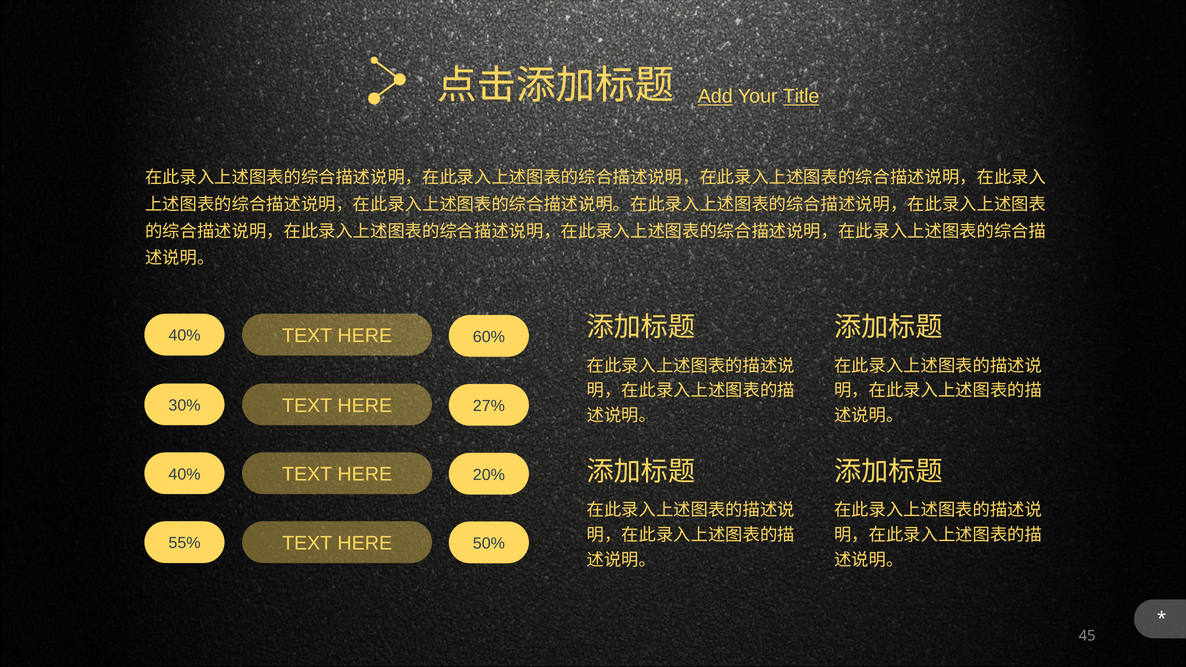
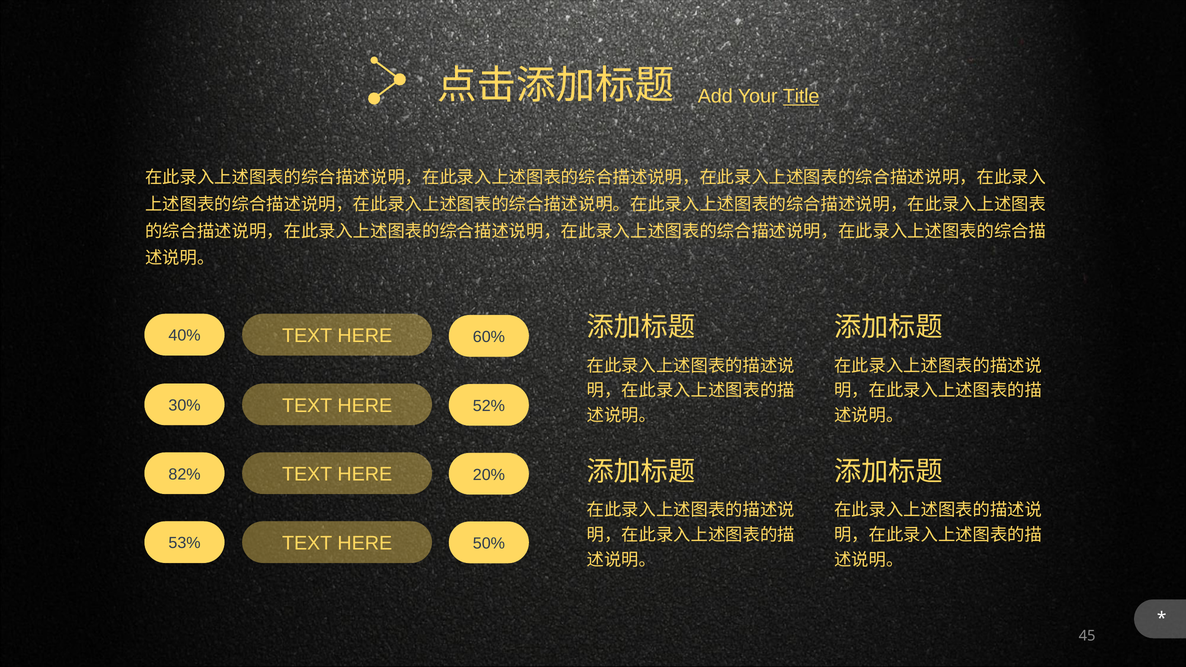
Add underline: present -> none
27%: 27% -> 52%
40% at (185, 474): 40% -> 82%
55%: 55% -> 53%
